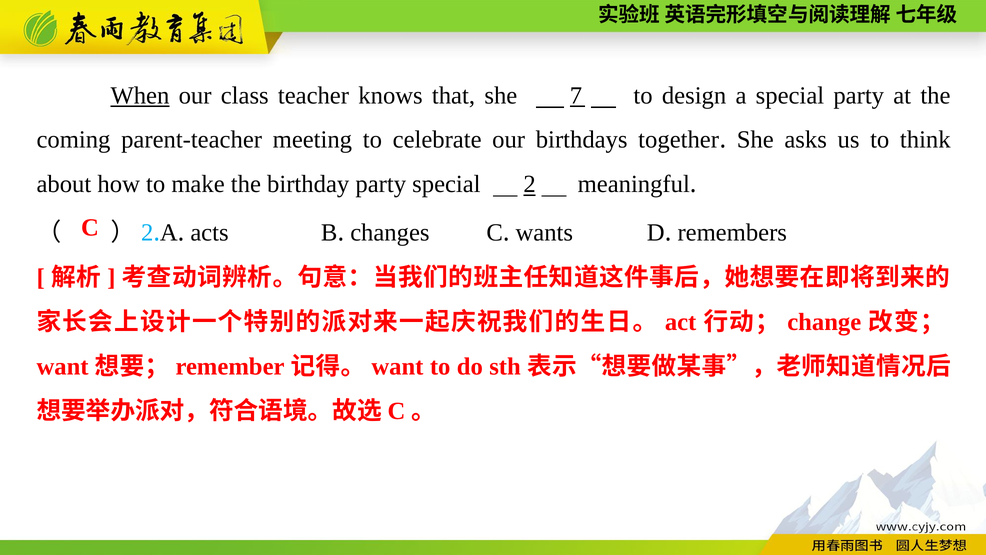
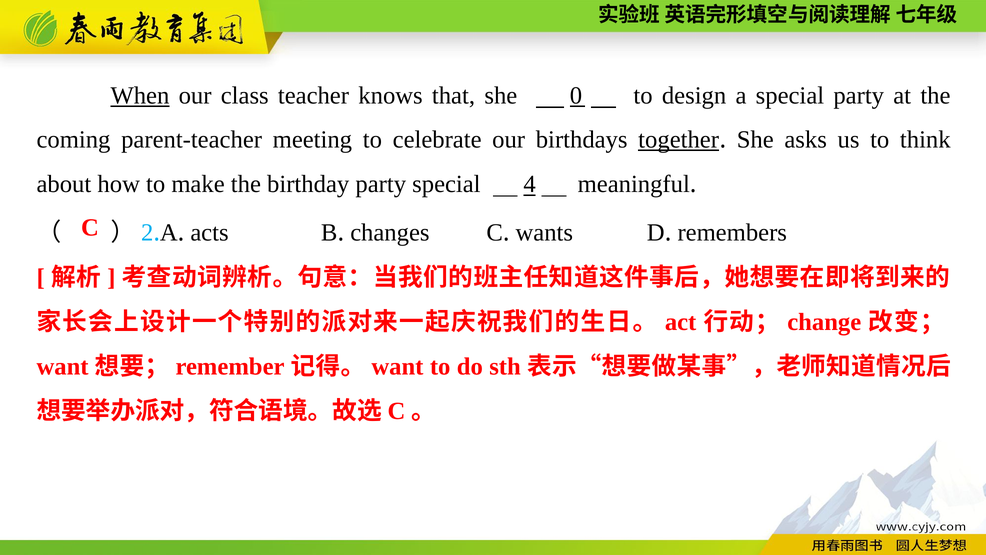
7: 7 -> 0
together underline: none -> present
2: 2 -> 4
